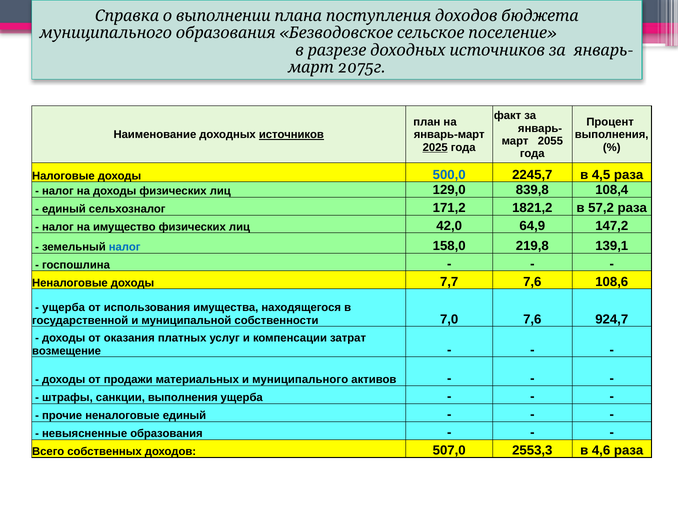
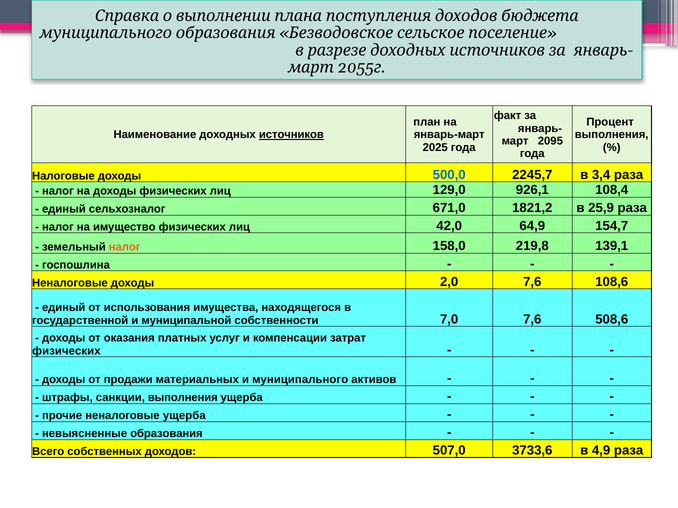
2075: 2075 -> 2055
2055: 2055 -> 2095
2025 underline: present -> none
4,5: 4,5 -> 3,4
839,8: 839,8 -> 926,1
171,2: 171,2 -> 671,0
57,2: 57,2 -> 25,9
147,2: 147,2 -> 154,7
налог at (125, 247) colour: blue -> orange
7,7: 7,7 -> 2,0
ущерба at (64, 308): ущерба -> единый
924,7: 924,7 -> 508,6
возмещение at (67, 351): возмещение -> физических
неналоговые единый: единый -> ущерба
2553,3: 2553,3 -> 3733,6
4,6: 4,6 -> 4,9
